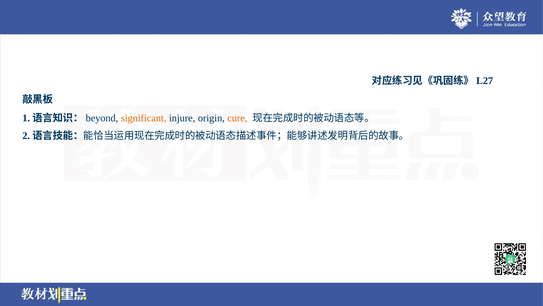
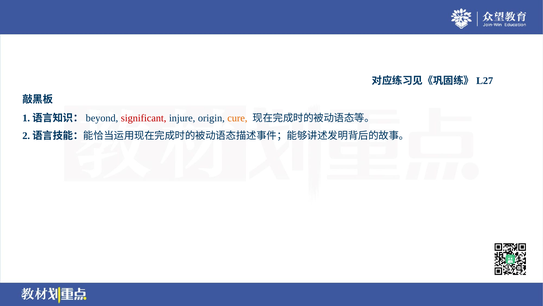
significant colour: orange -> red
